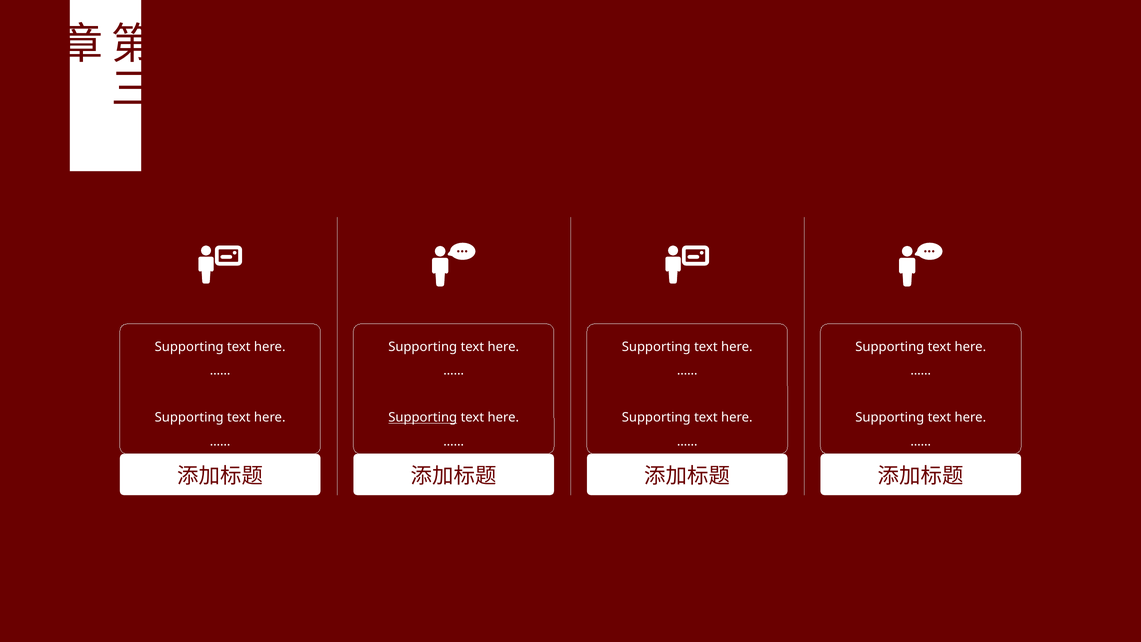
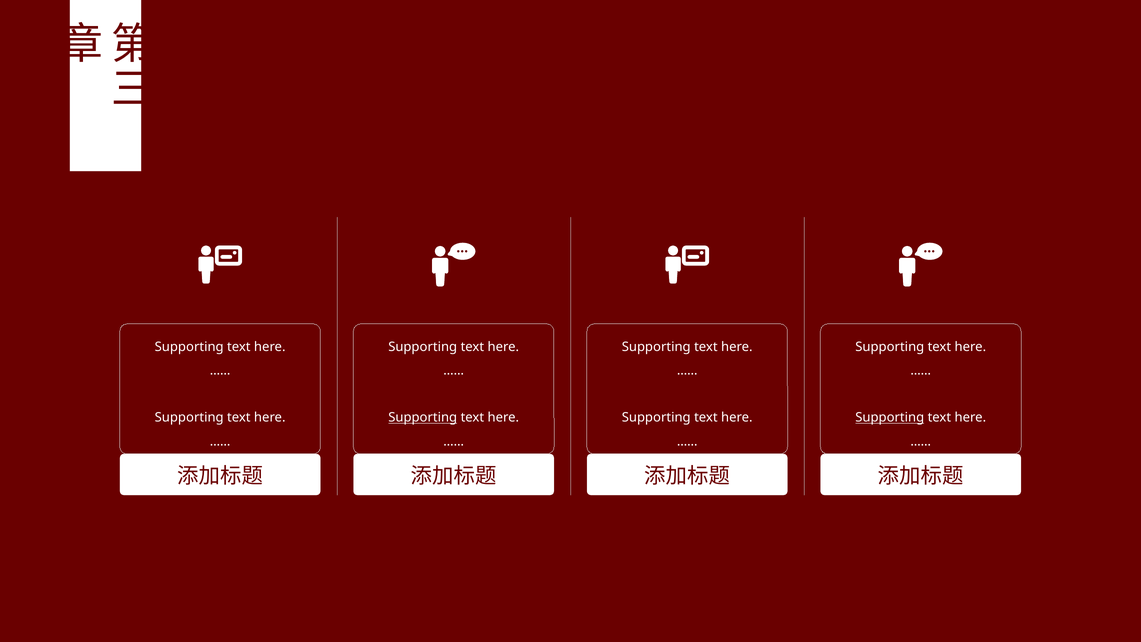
Supporting at (890, 418) underline: none -> present
